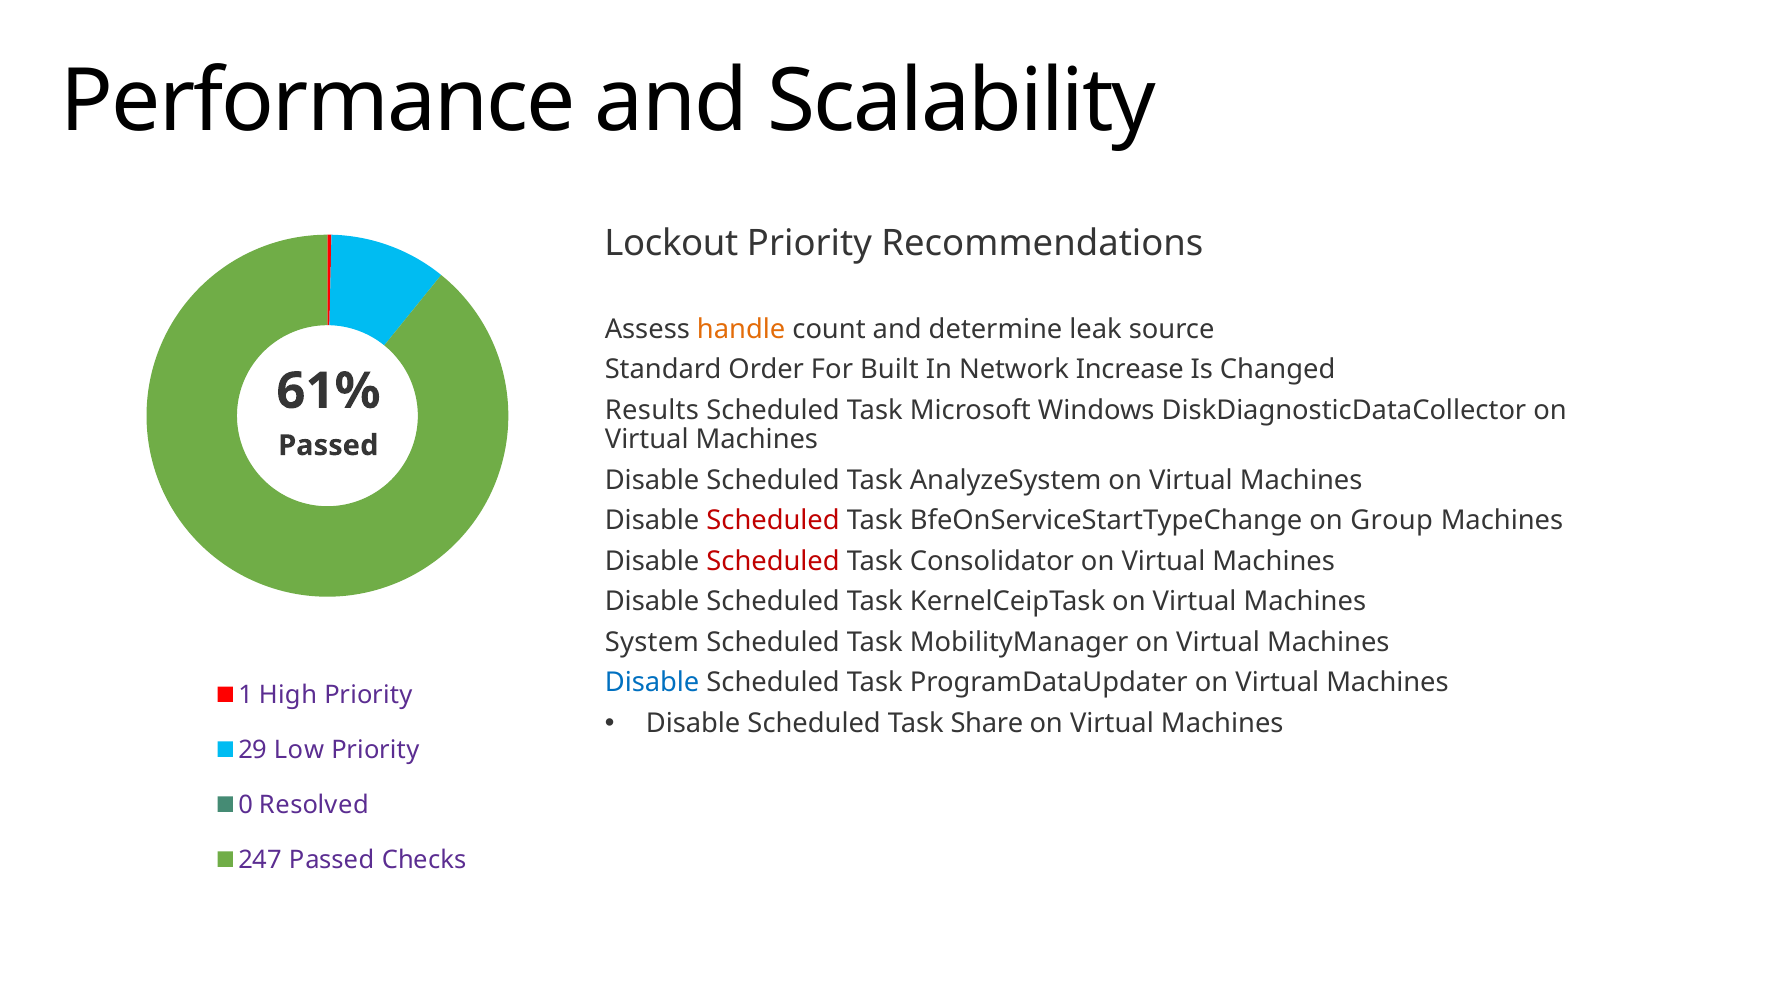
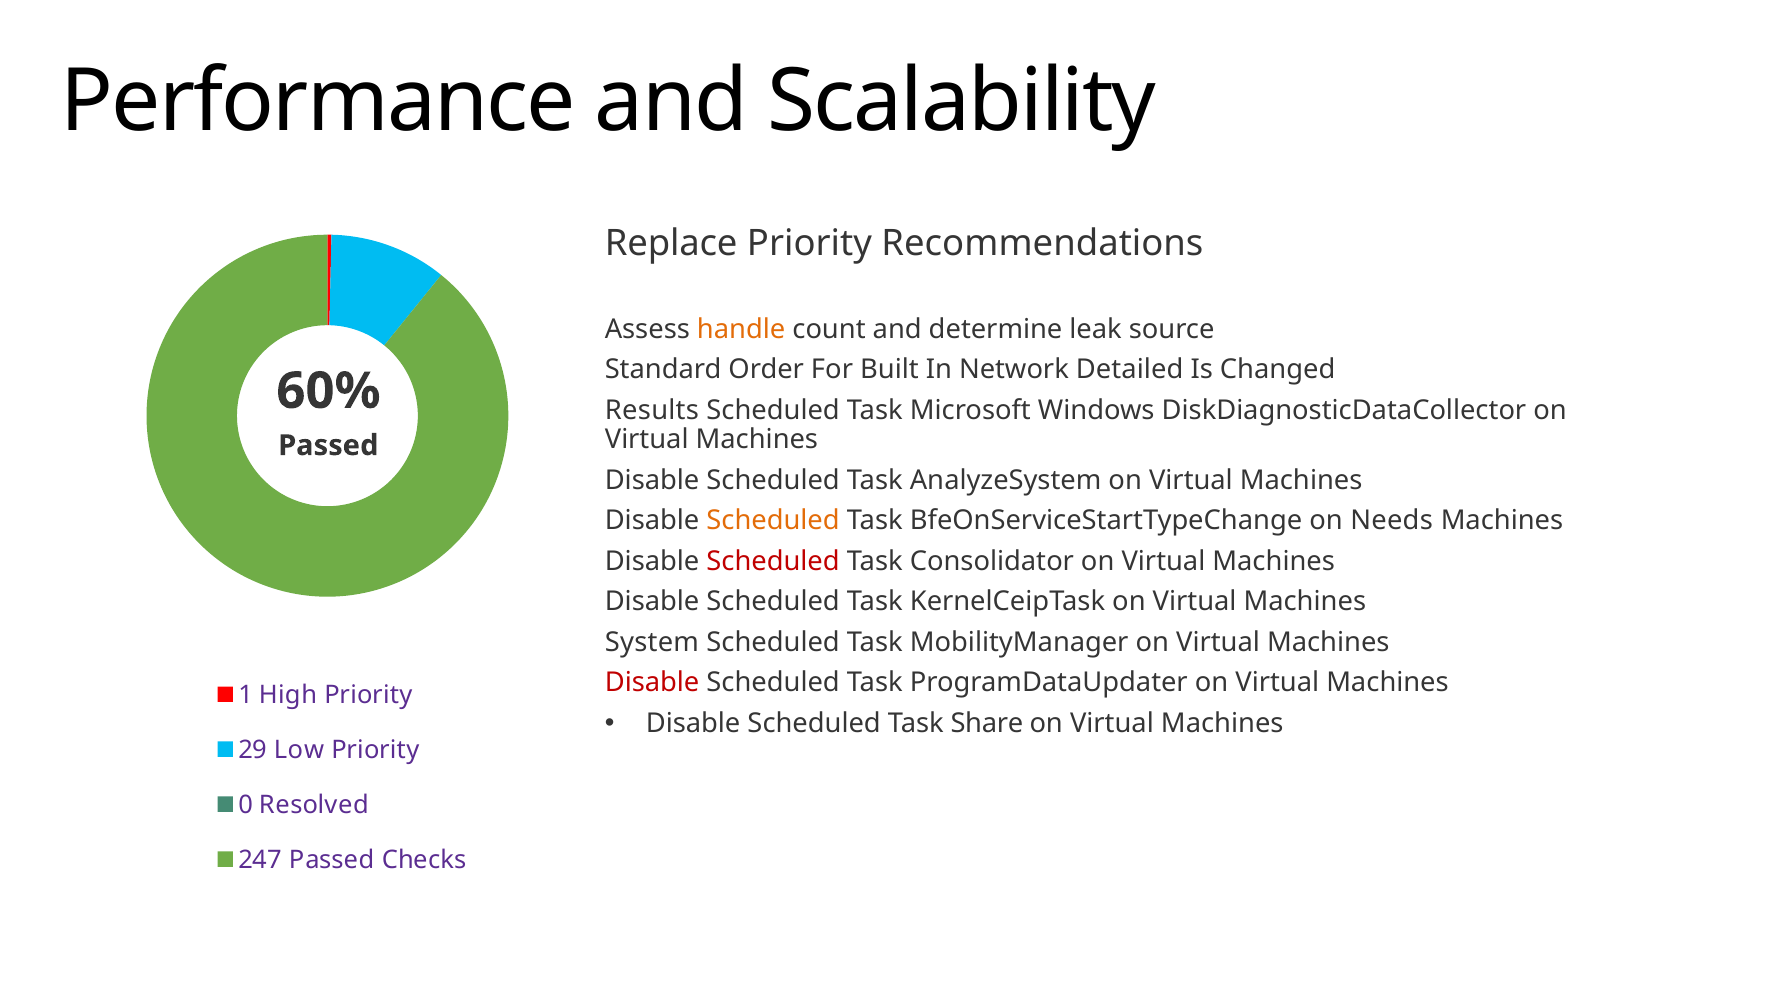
Lockout: Lockout -> Replace
Increase: Increase -> Detailed
61%: 61% -> 60%
Scheduled at (773, 521) colour: red -> orange
Group: Group -> Needs
Disable at (652, 683) colour: blue -> red
